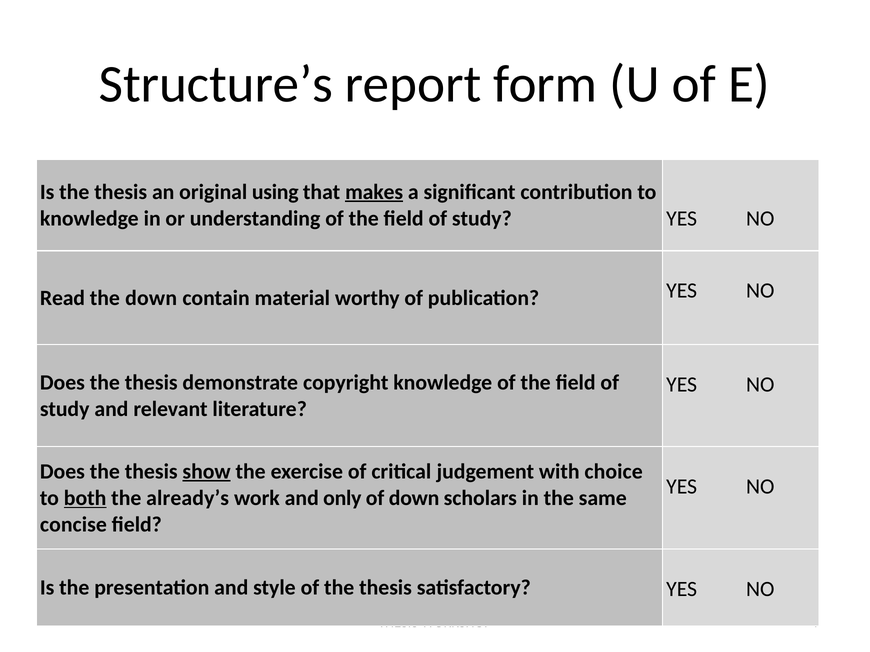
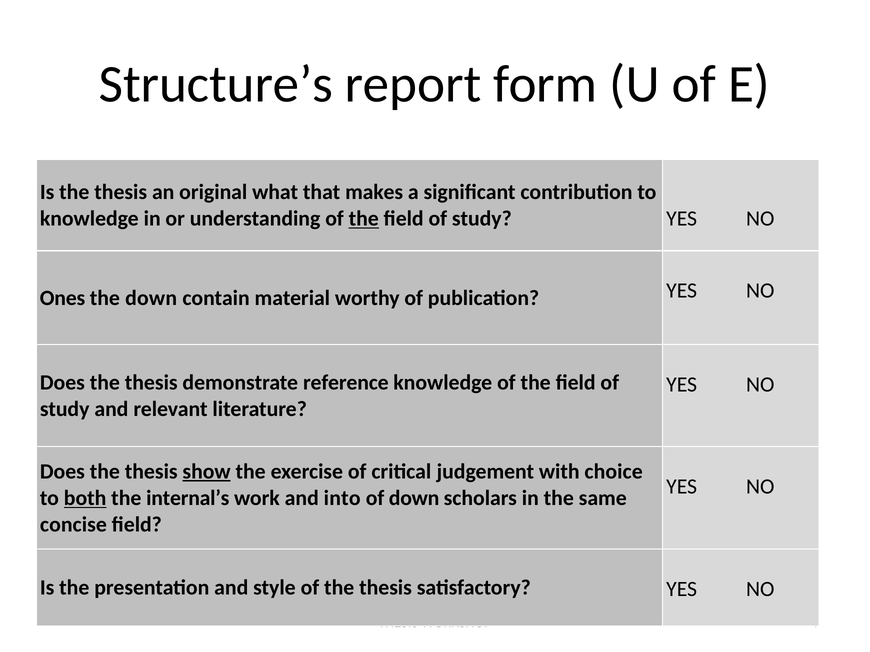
using: using -> what
makes underline: present -> none
the at (364, 219) underline: none -> present
Read: Read -> Ones
copyright: copyright -> reference
already’s: already’s -> internal’s
only: only -> into
